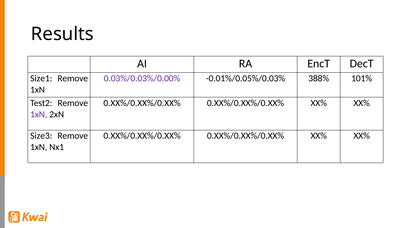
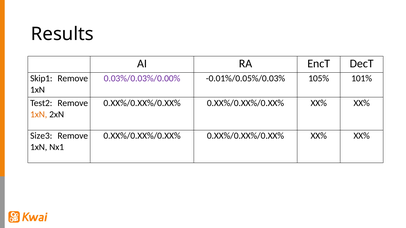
Size1: Size1 -> Skip1
388%: 388% -> 105%
1xN at (39, 114) colour: purple -> orange
